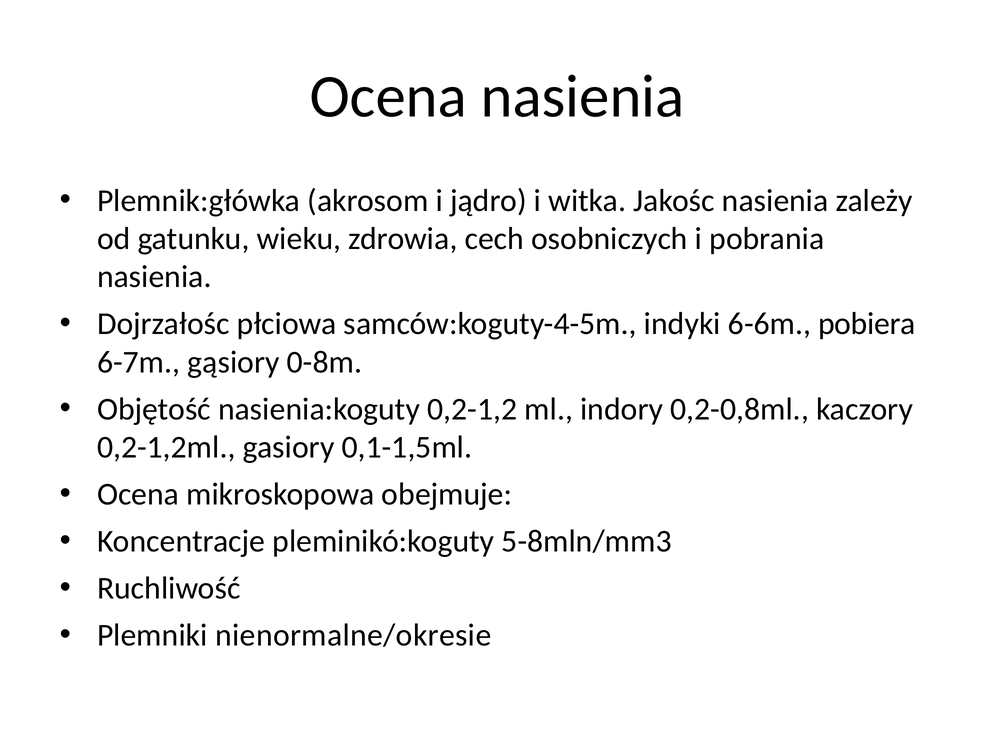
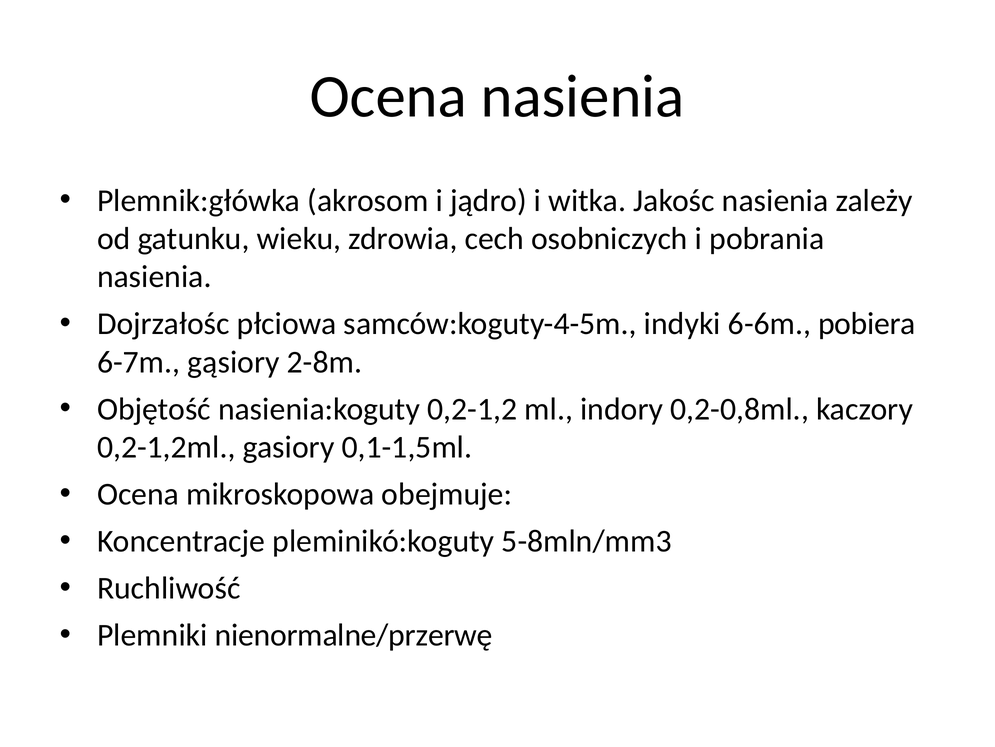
0-8m: 0-8m -> 2-8m
nienormalne/okresie: nienormalne/okresie -> nienormalne/przerwę
